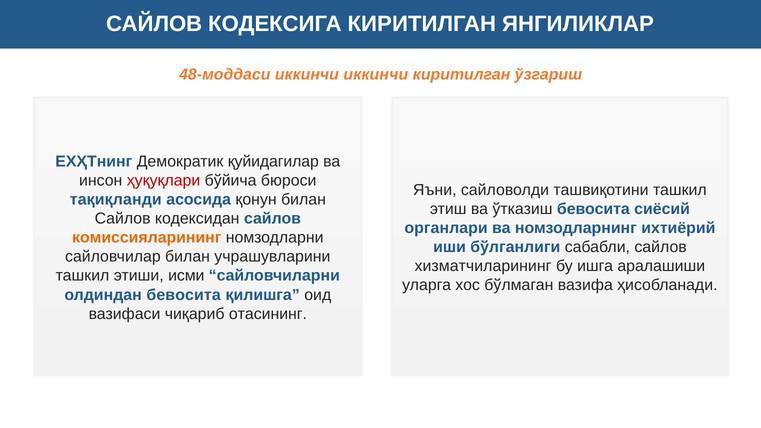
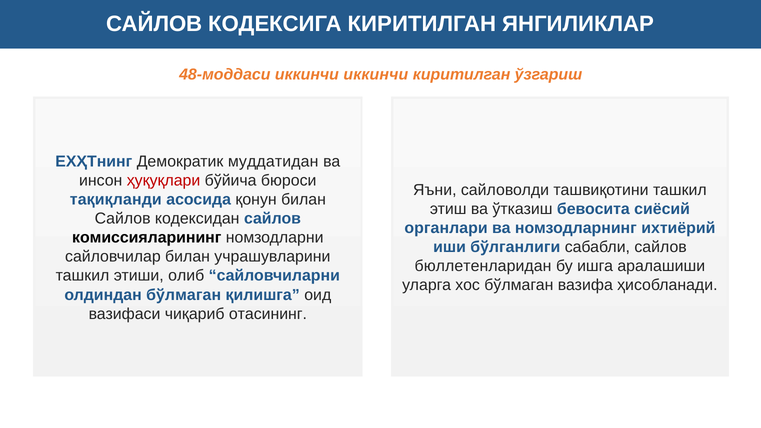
қуйидагилар: қуйидагилар -> муддатидан
комиссияларининг colour: orange -> black
хизматчиларининг: хизматчиларининг -> бюллетенларидан
исми: исми -> олиб
олдиндан бевосита: бевосита -> бўлмаган
